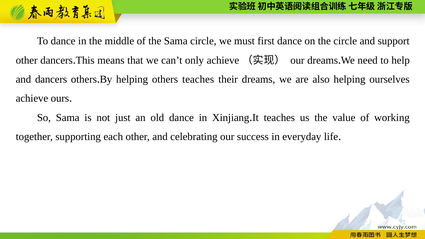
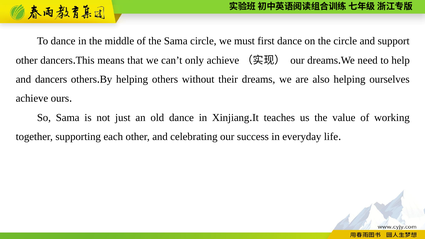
others teaches: teaches -> without
